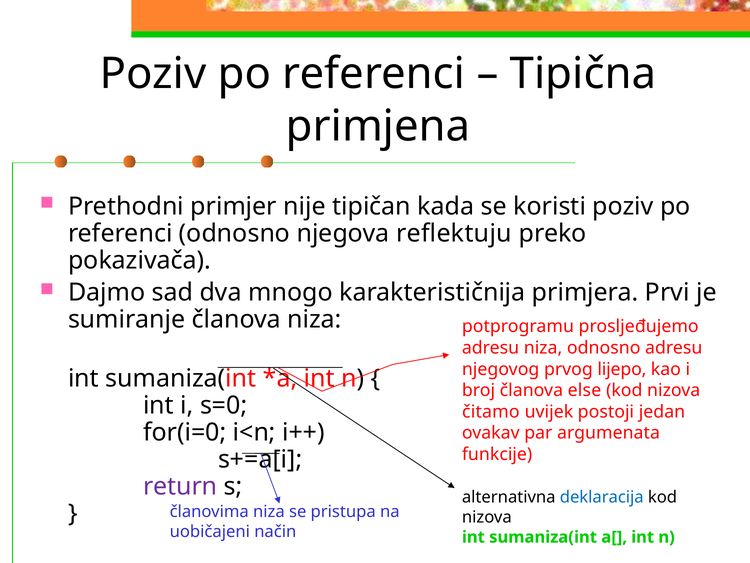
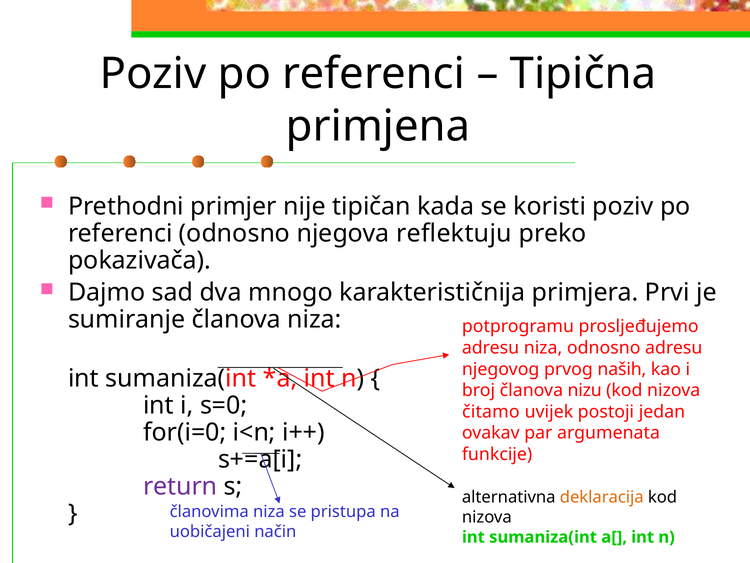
lijepo: lijepo -> naših
else: else -> nizu
deklaracija colour: blue -> orange
